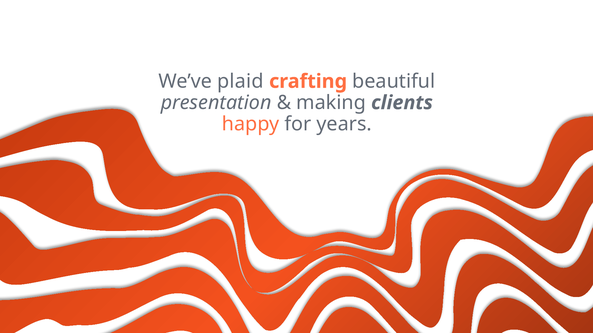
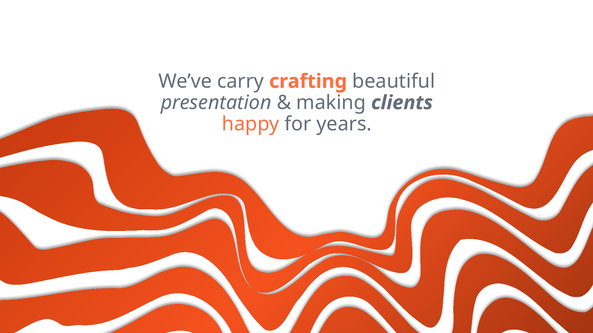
plaid: plaid -> carry
